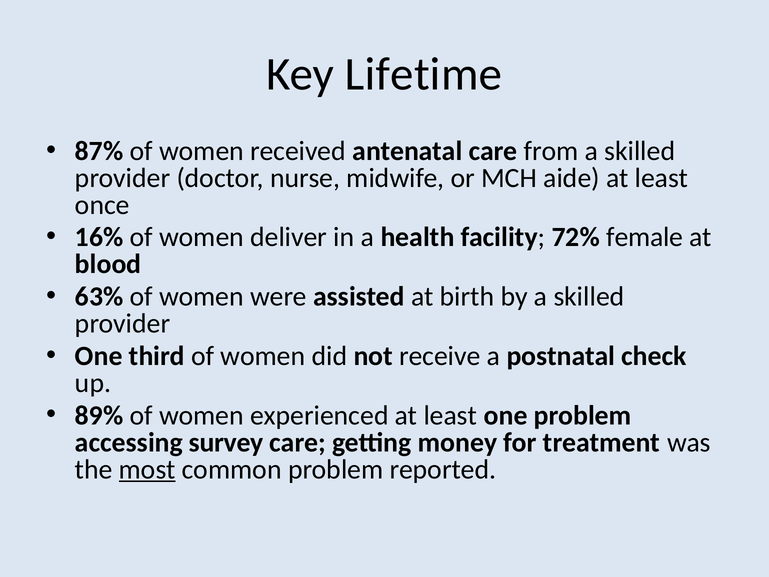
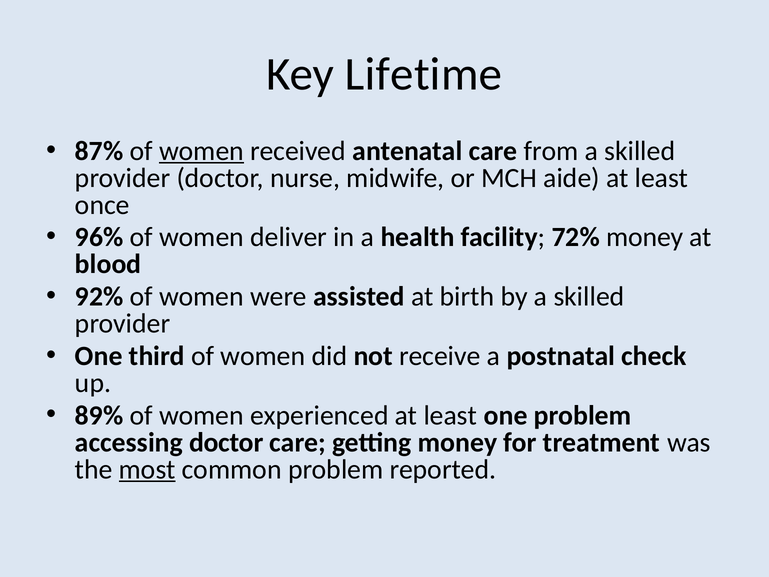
women at (201, 151) underline: none -> present
16%: 16% -> 96%
72% female: female -> money
63%: 63% -> 92%
accessing survey: survey -> doctor
